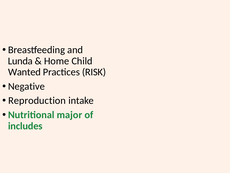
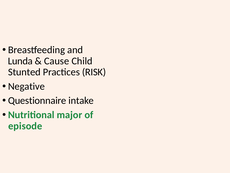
Home: Home -> Cause
Wanted: Wanted -> Stunted
Reproduction: Reproduction -> Questionnaire
includes: includes -> episode
